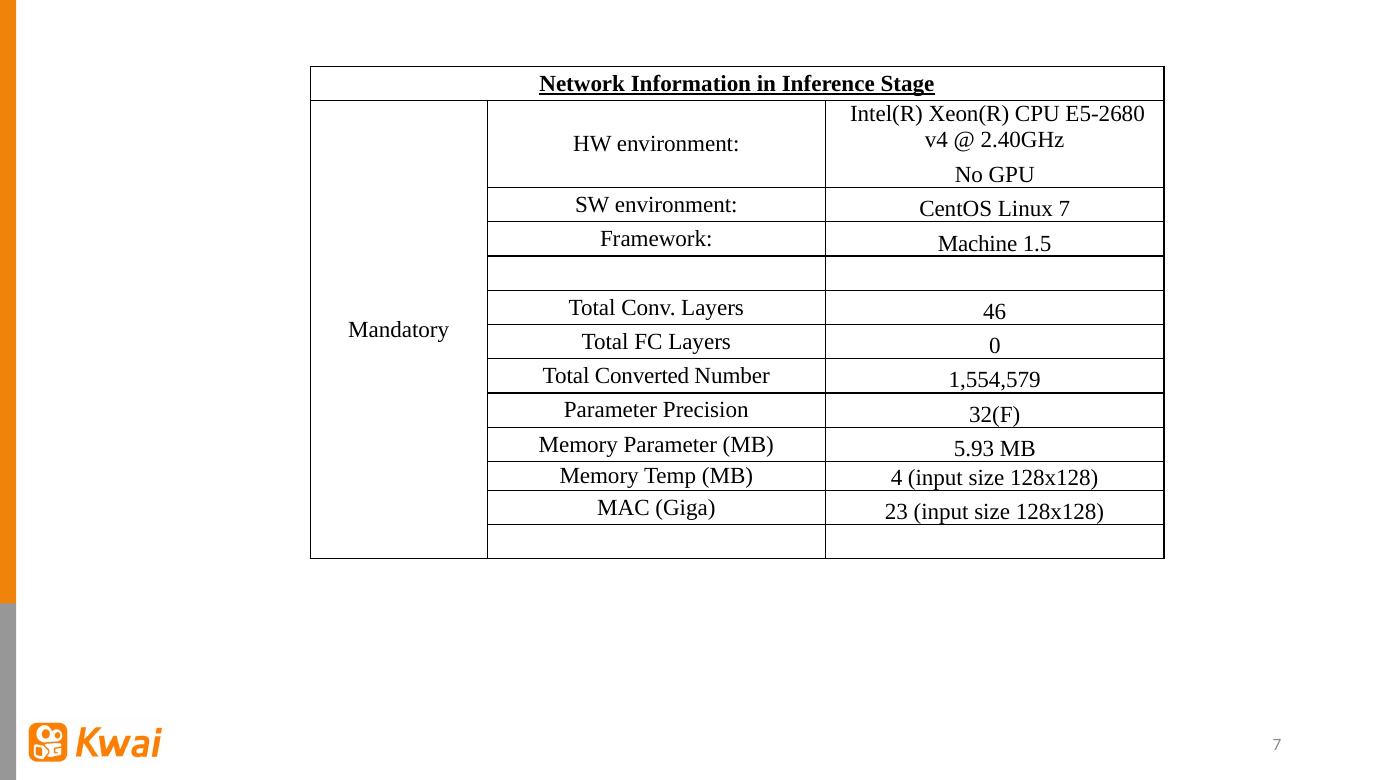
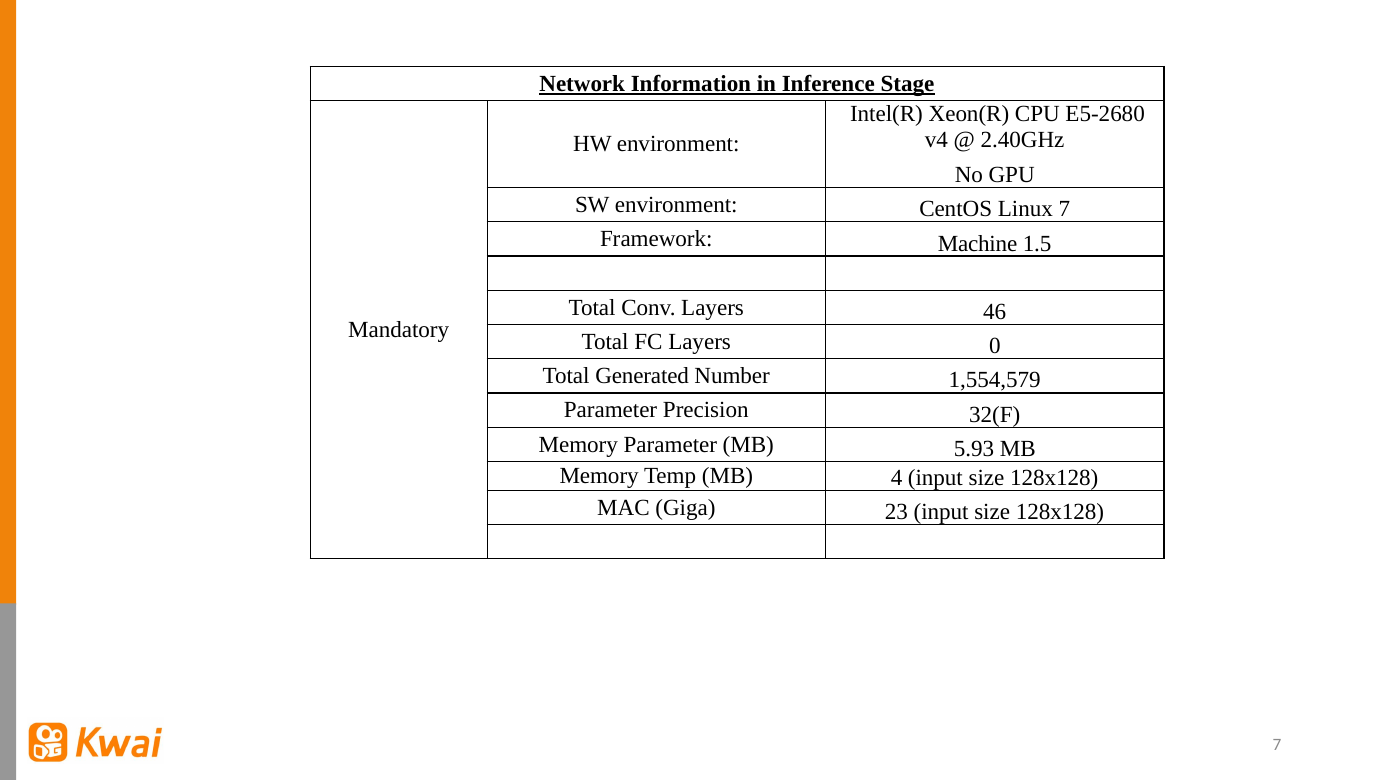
Converted: Converted -> Generated
